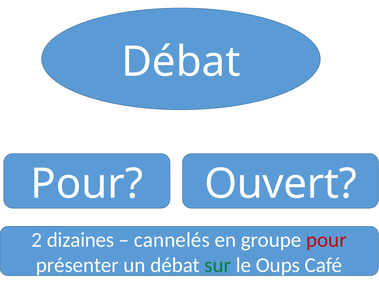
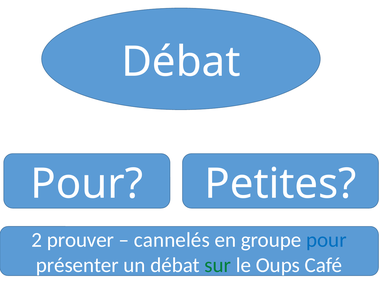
Ouvert: Ouvert -> Petites
dizaines: dizaines -> prouver
pour at (326, 239) colour: red -> blue
